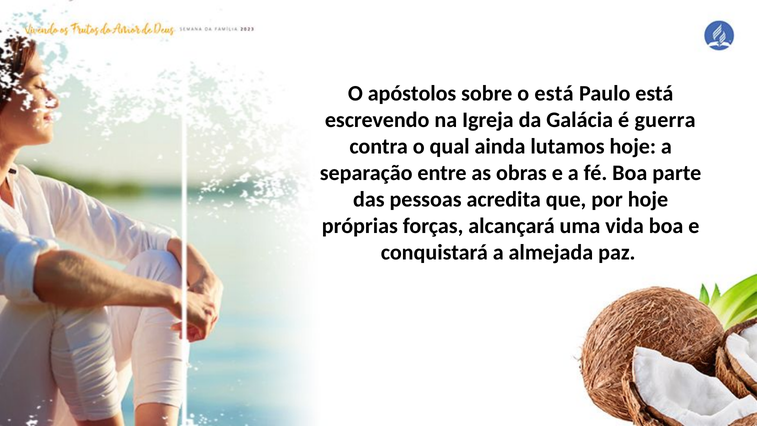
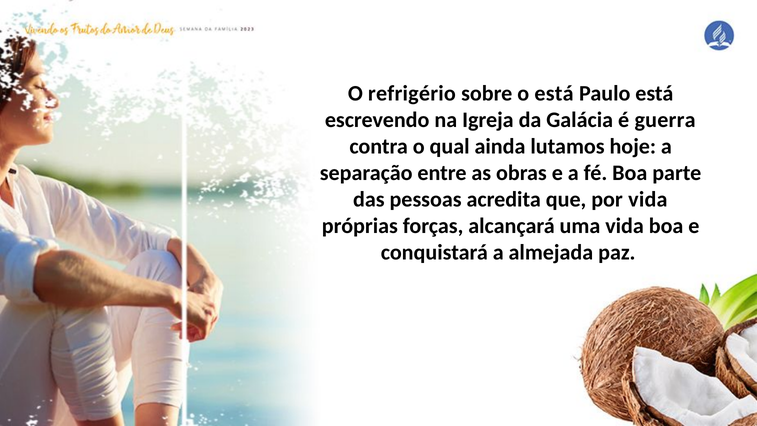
apóstolos: apóstolos -> refrigério
por hoje: hoje -> vida
